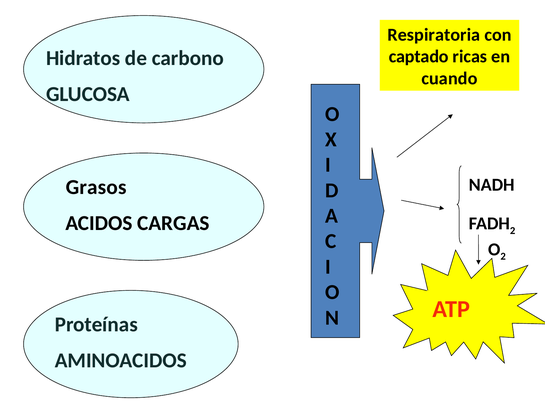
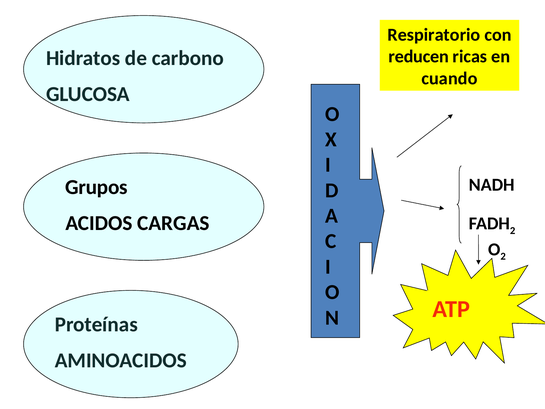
Respiratoria: Respiratoria -> Respiratorio
captado: captado -> reducen
Grasos: Grasos -> Grupos
